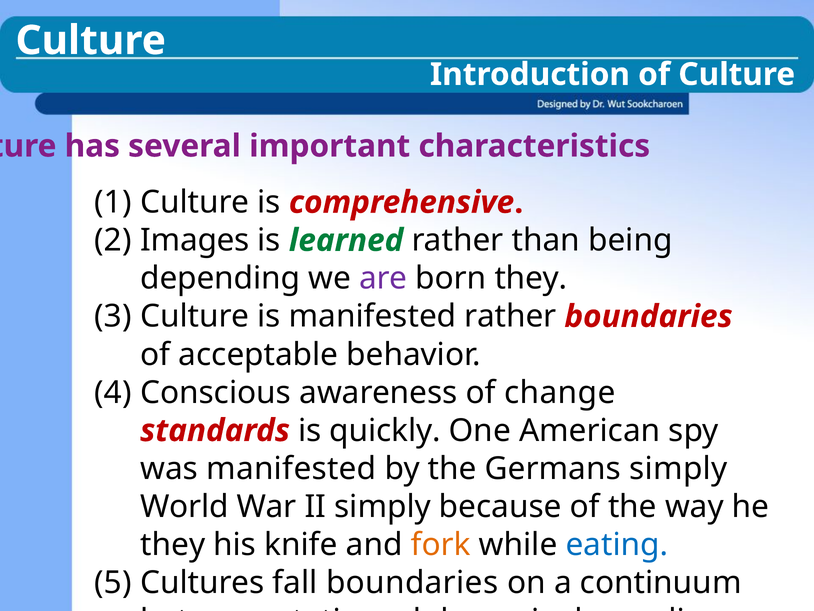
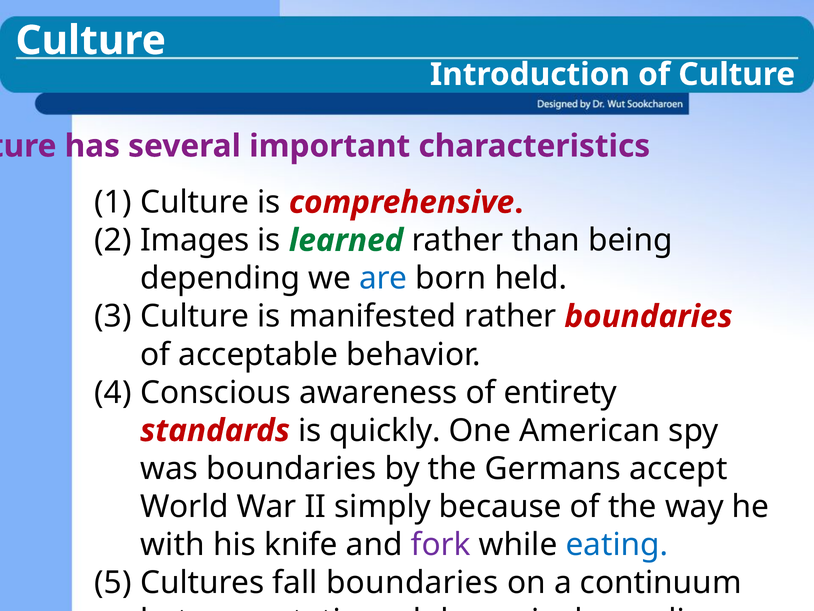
are colour: purple -> blue
born they: they -> held
of change: change -> entirety
was manifested: manifested -> boundaries
Germans simply: simply -> accept
they at (173, 544): they -> with
fork colour: orange -> purple
